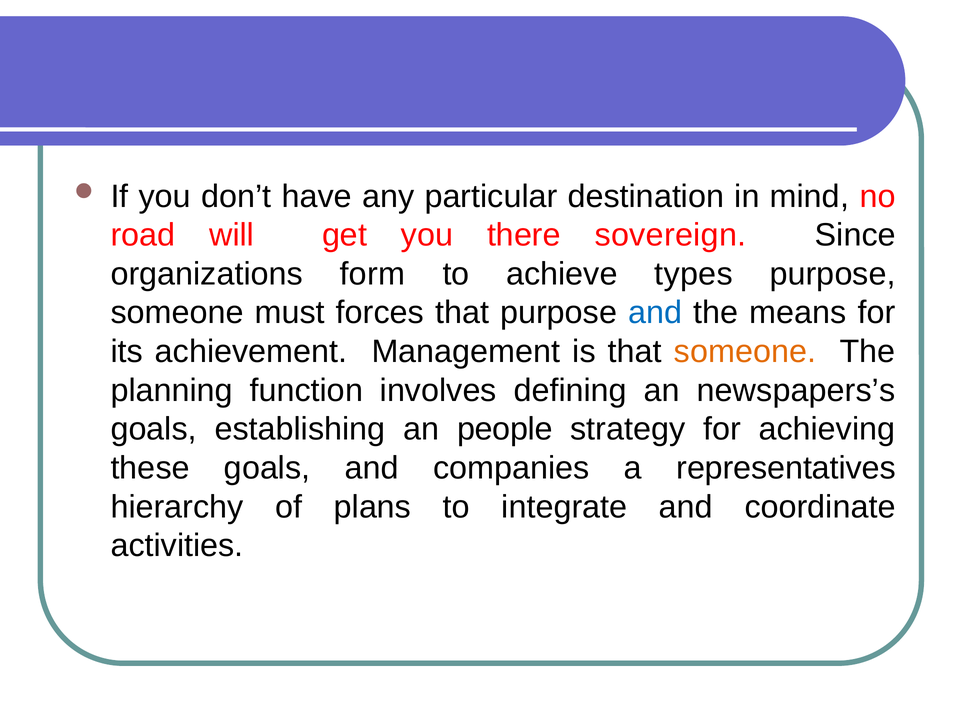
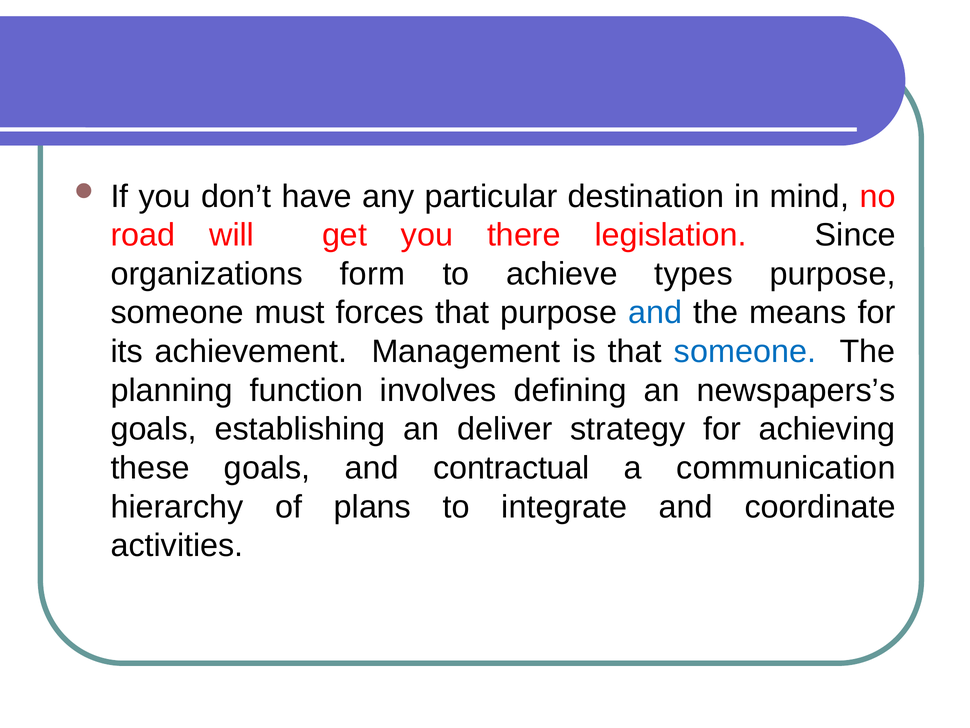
sovereign: sovereign -> legislation
someone at (745, 351) colour: orange -> blue
people: people -> deliver
companies: companies -> contractual
representatives: representatives -> communication
